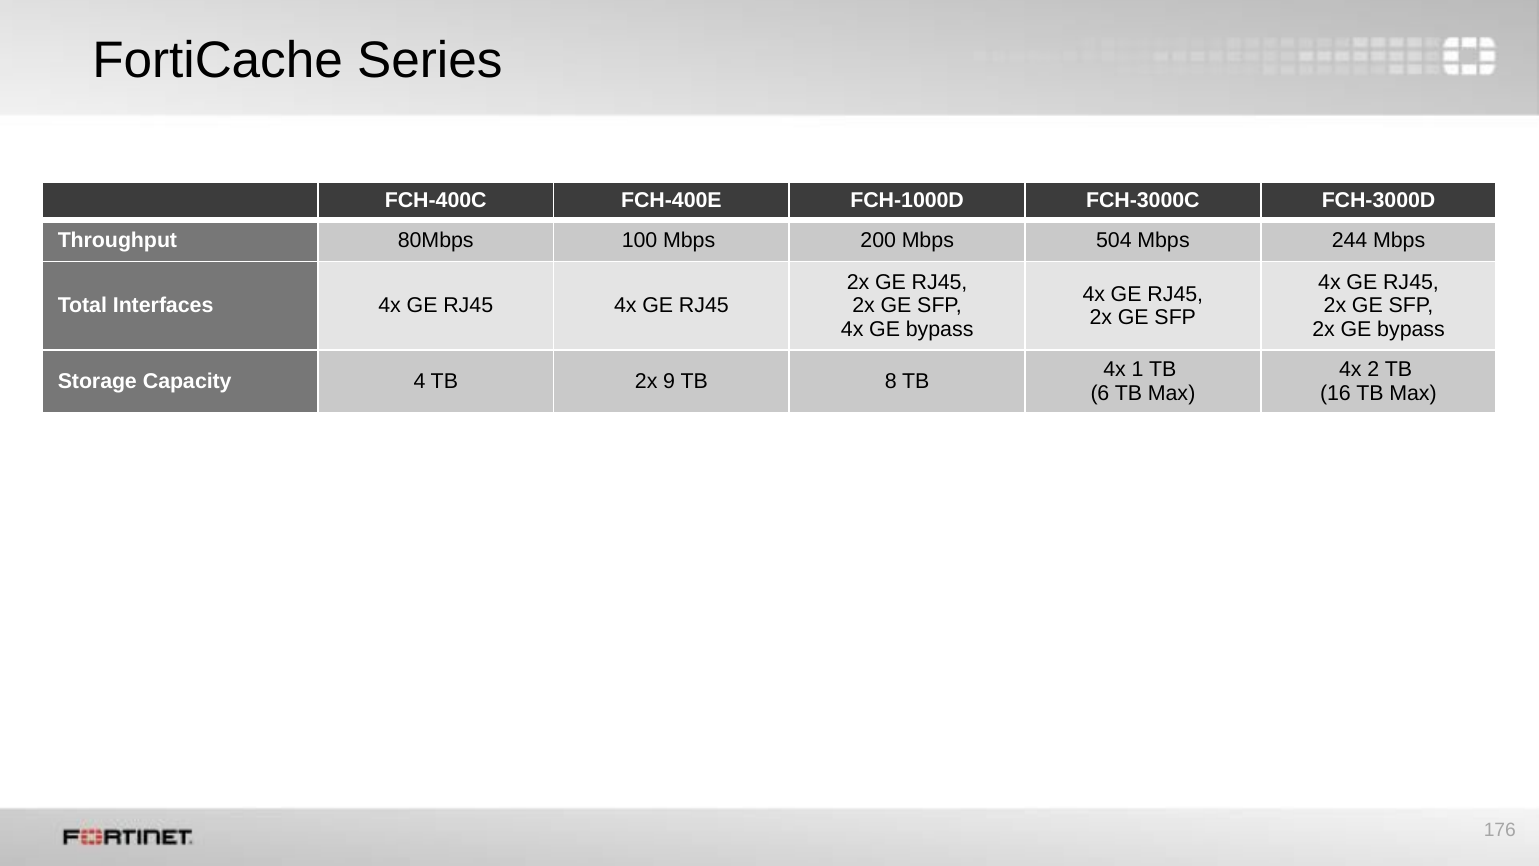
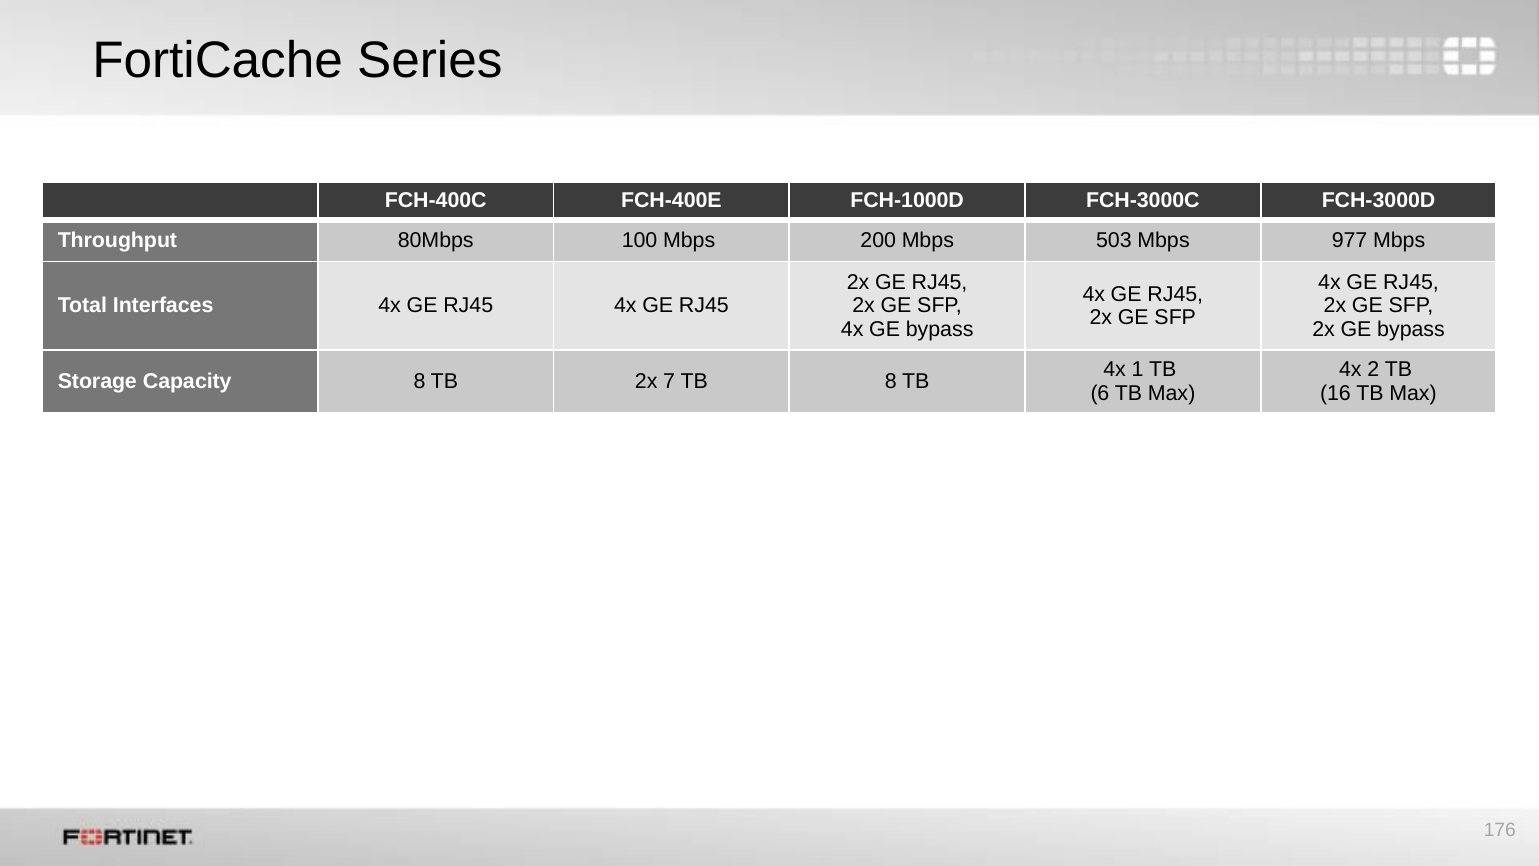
504: 504 -> 503
244: 244 -> 977
Capacity 4: 4 -> 8
9: 9 -> 7
